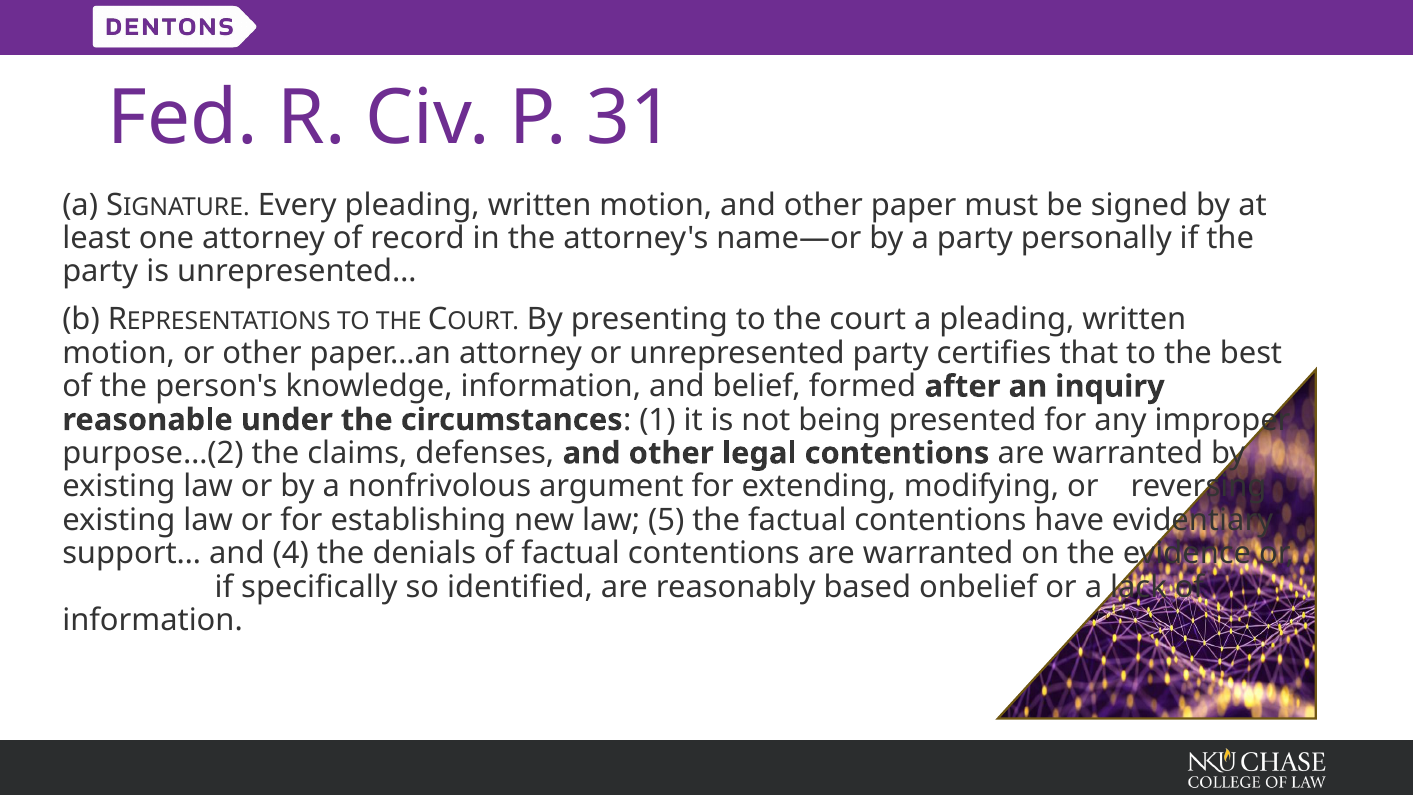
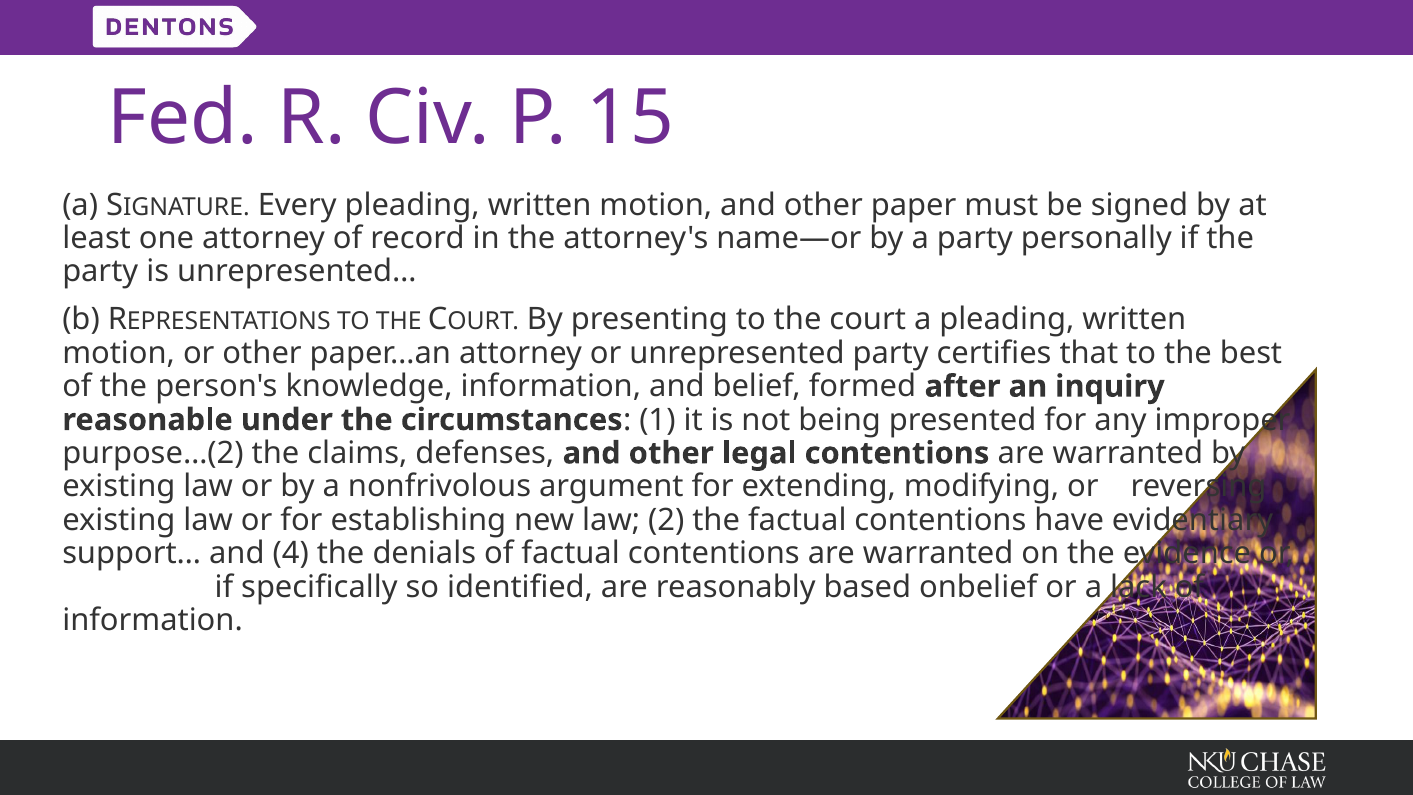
31: 31 -> 15
5: 5 -> 2
